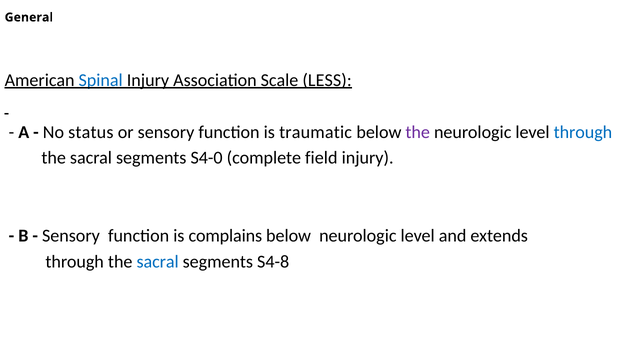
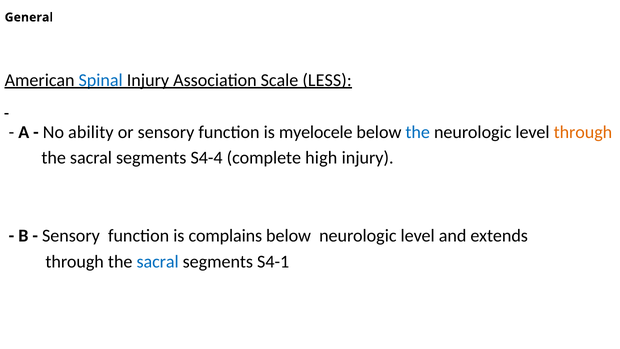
status: status -> ability
traumatic: traumatic -> myelocele
the at (418, 132) colour: purple -> blue
through at (583, 132) colour: blue -> orange
S4-0: S4-0 -> S4-4
field: field -> high
S4-8: S4-8 -> S4-1
